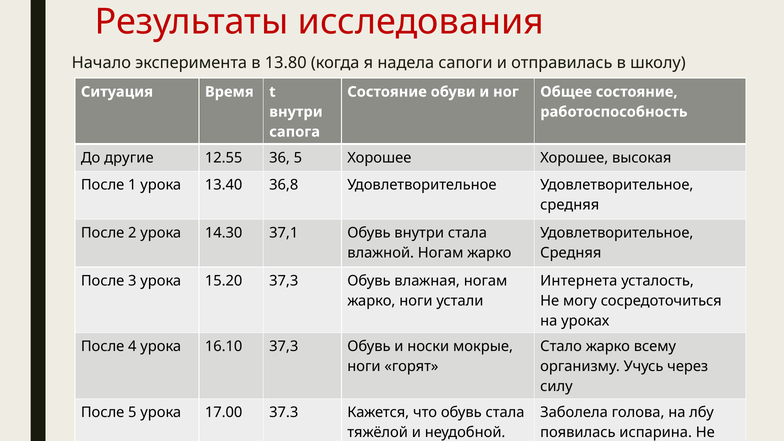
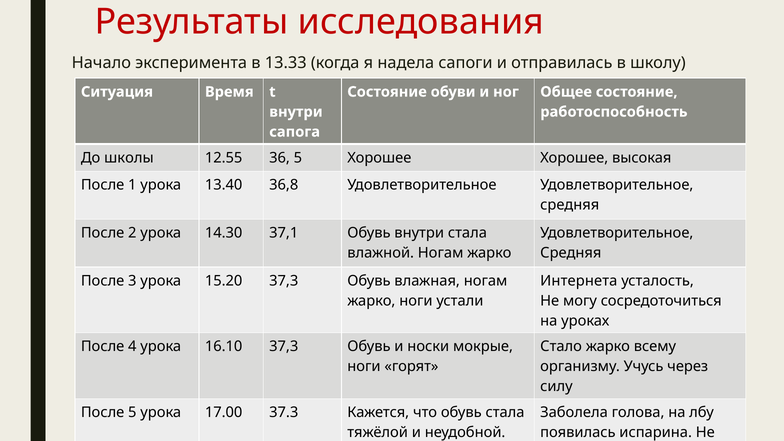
13.80: 13.80 -> 13.33
другие: другие -> школы
